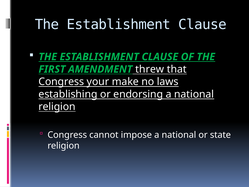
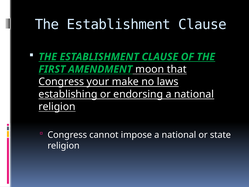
threw: threw -> moon
